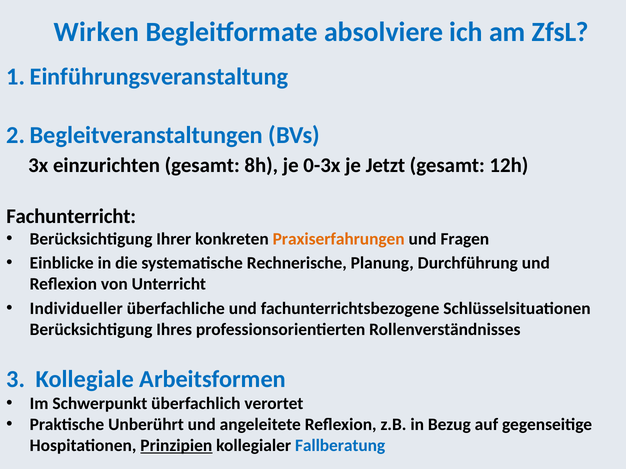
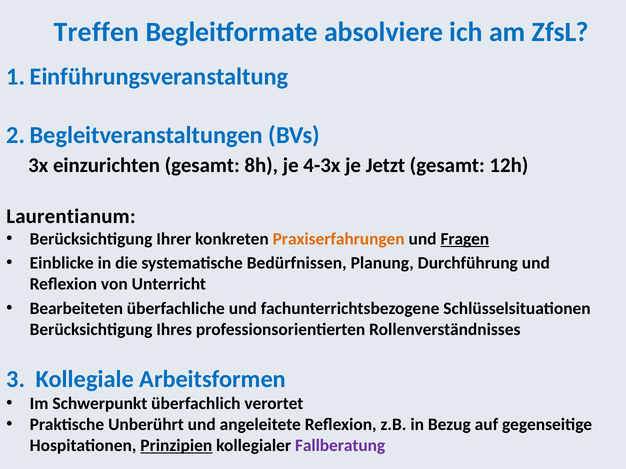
Wirken: Wirken -> Treffen
0-3x: 0-3x -> 4-3x
Fachunterricht: Fachunterricht -> Laurentianum
Fragen underline: none -> present
Rechnerische: Rechnerische -> Bedürfnissen
Individueller: Individueller -> Bearbeiteten
Fallberatung colour: blue -> purple
